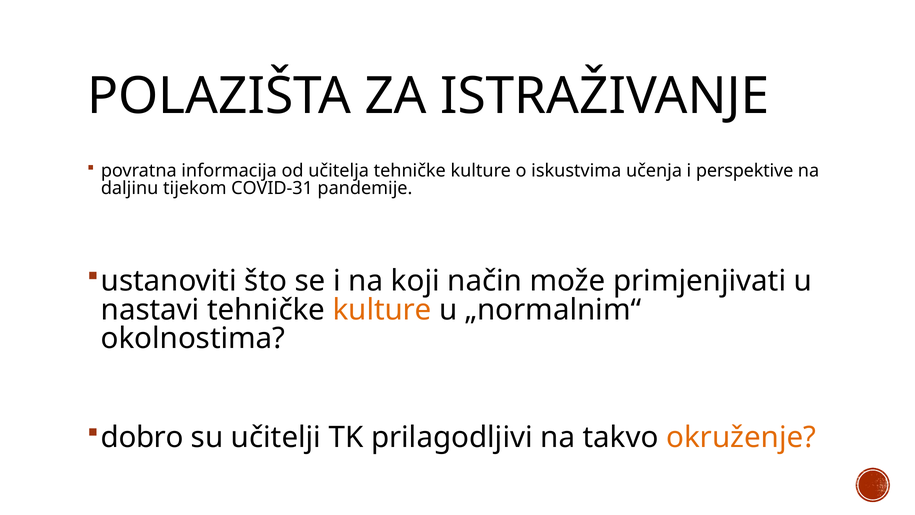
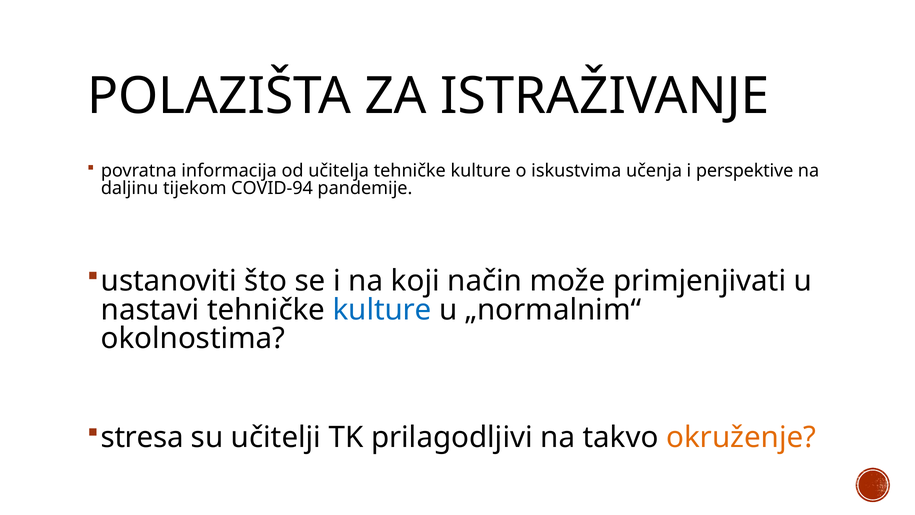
COVID-31: COVID-31 -> COVID-94
kulture at (382, 310) colour: orange -> blue
dobro: dobro -> stresa
